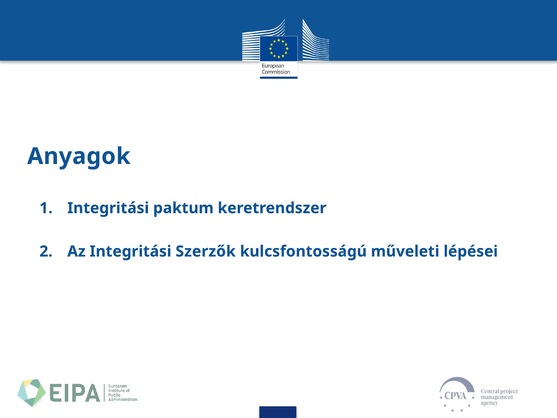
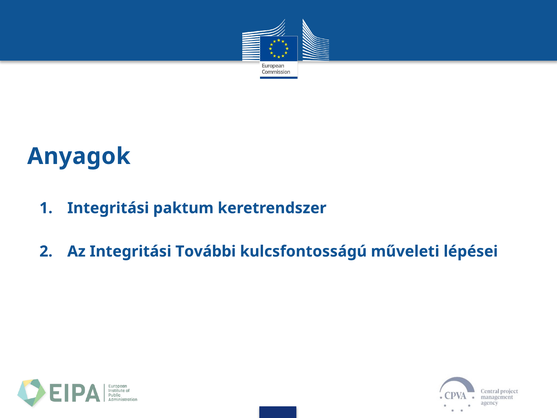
Szerzők: Szerzők -> További
